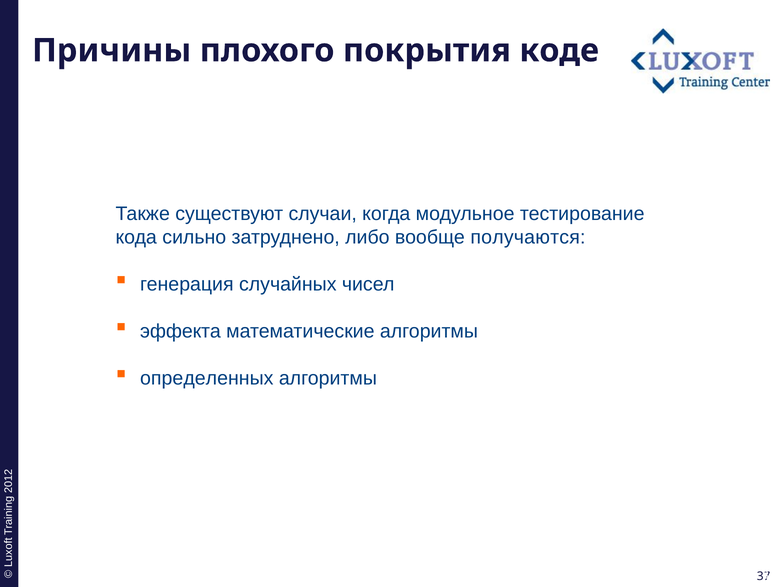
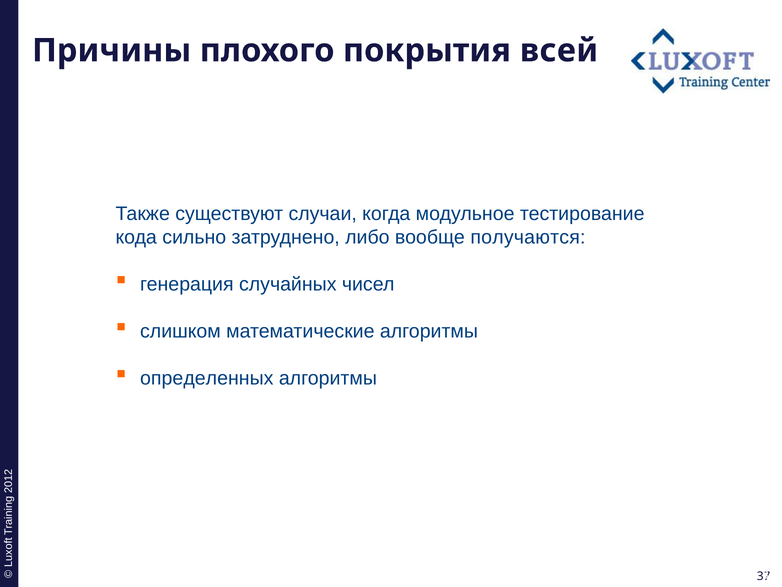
коде: коде -> всей
эффекта: эффекта -> слишком
